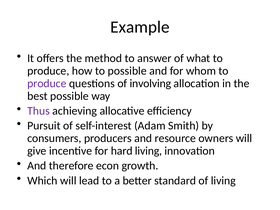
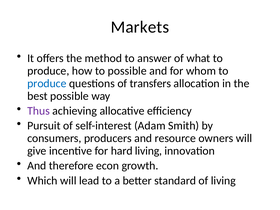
Example: Example -> Markets
produce at (47, 83) colour: purple -> blue
involving: involving -> transfers
